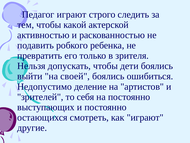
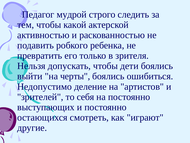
Педагог играют: играют -> мудрой
своей: своей -> черты
